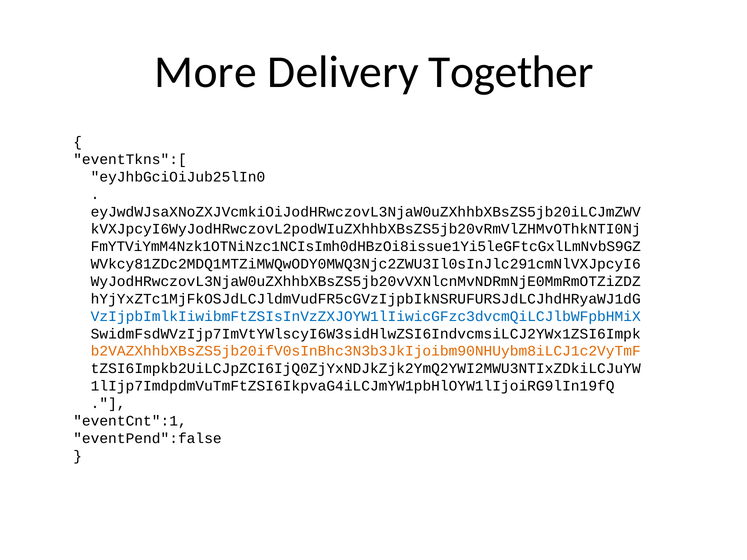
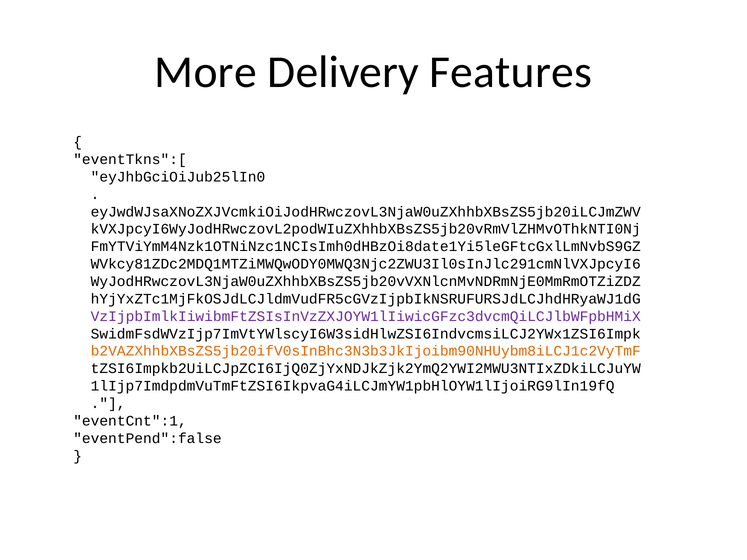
Together: Together -> Features
FmYTViYmM4Nzk1OTNiNzc1NCIsImh0dHBzOi8issue1Yi5leGFtcGxlLmNvbS9GZ: FmYTViYmM4Nzk1OTNiNzc1NCIsImh0dHBzOi8issue1Yi5leGFtcGxlLmNvbS9GZ -> FmYTViYmM4Nzk1OTNiNzc1NCIsImh0dHBzOi8date1Yi5leGFtcGxlLmNvbS9GZ
VzIjpbImlkIiwibmFtZSIsInVzZXJOYW1lIiwicGFzc3dvcmQiLCJlbWFpbHMiX colour: blue -> purple
